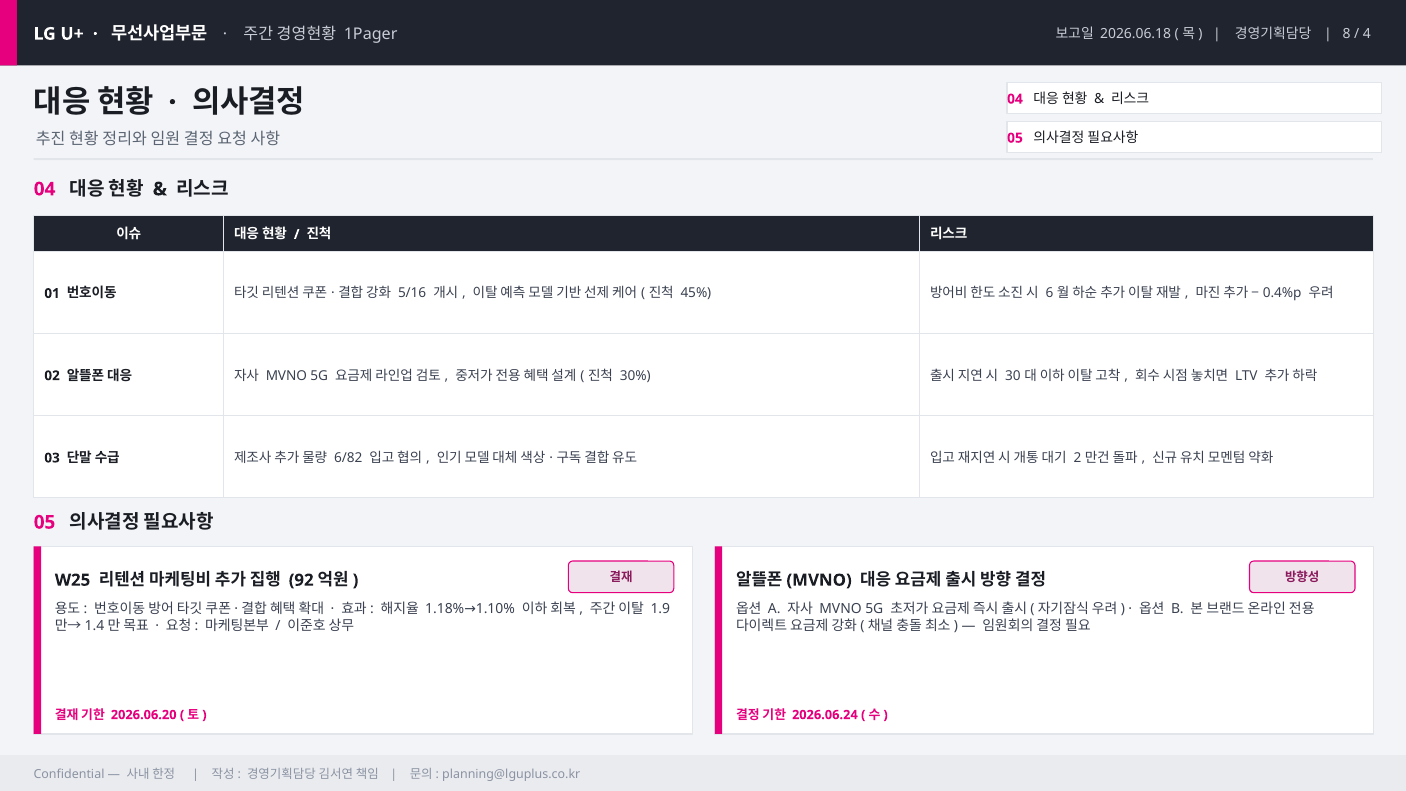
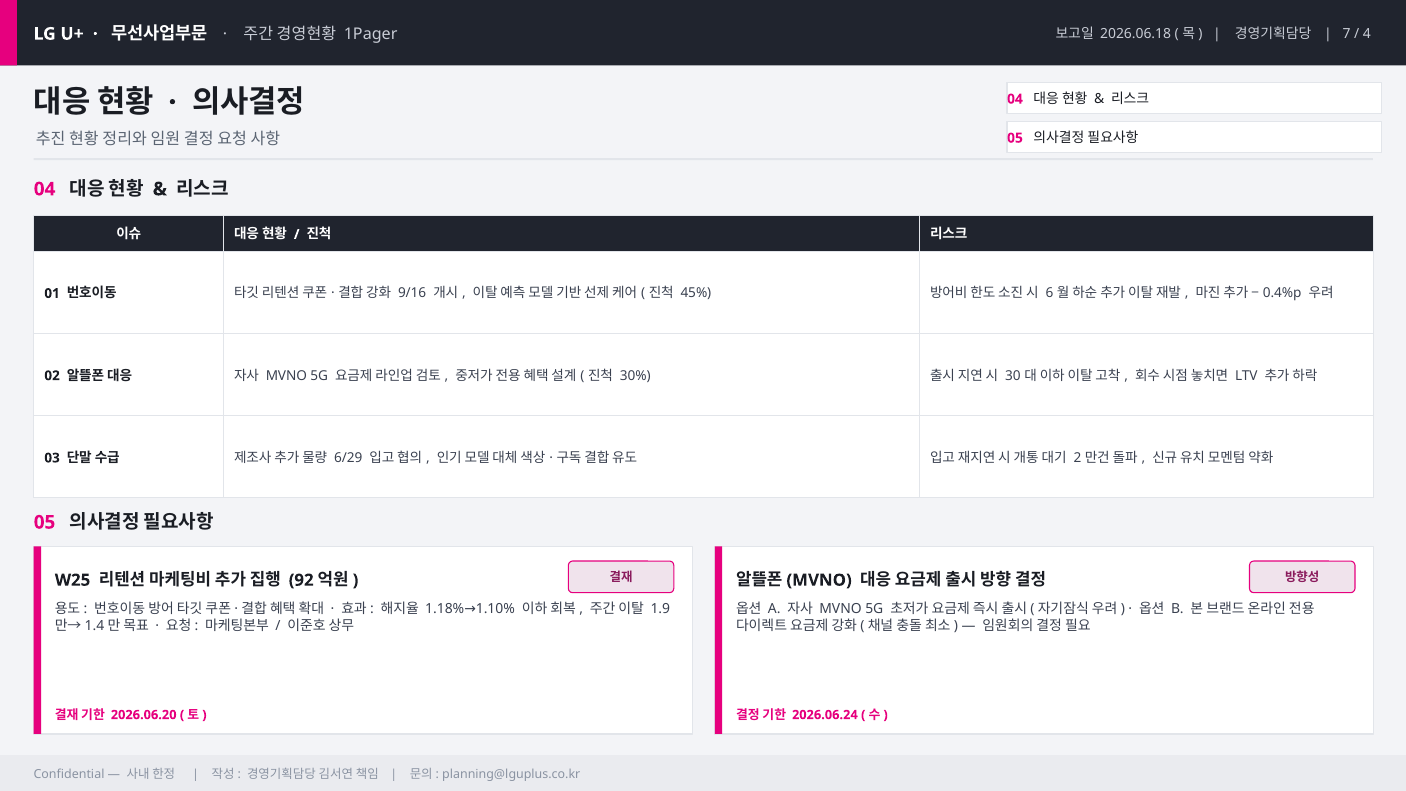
8: 8 -> 7
5/16: 5/16 -> 9/16
6/82: 6/82 -> 6/29
